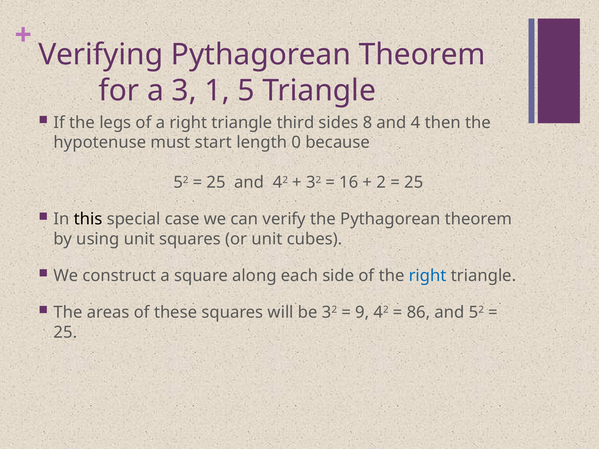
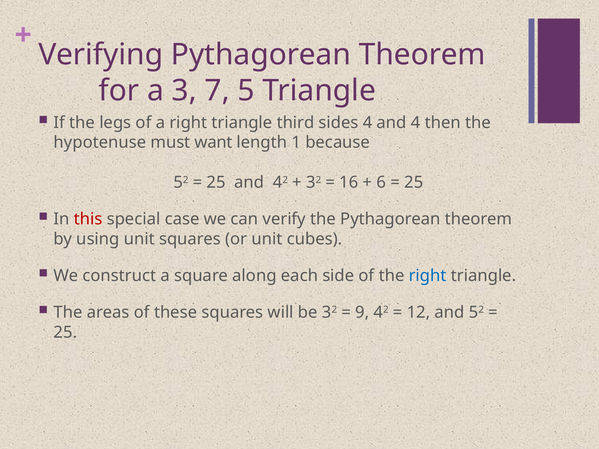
1: 1 -> 7
sides 8: 8 -> 4
start: start -> want
0: 0 -> 1
2: 2 -> 6
this colour: black -> red
86: 86 -> 12
